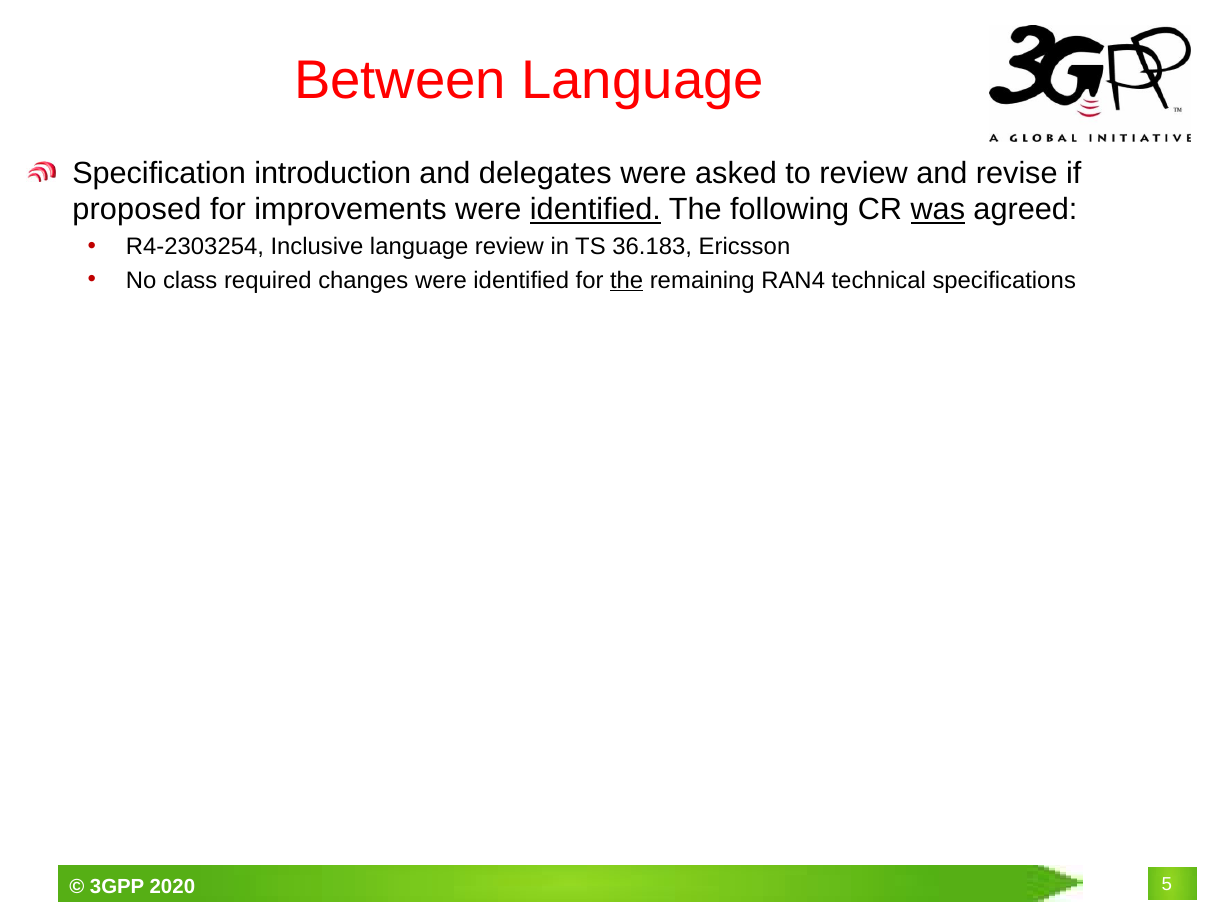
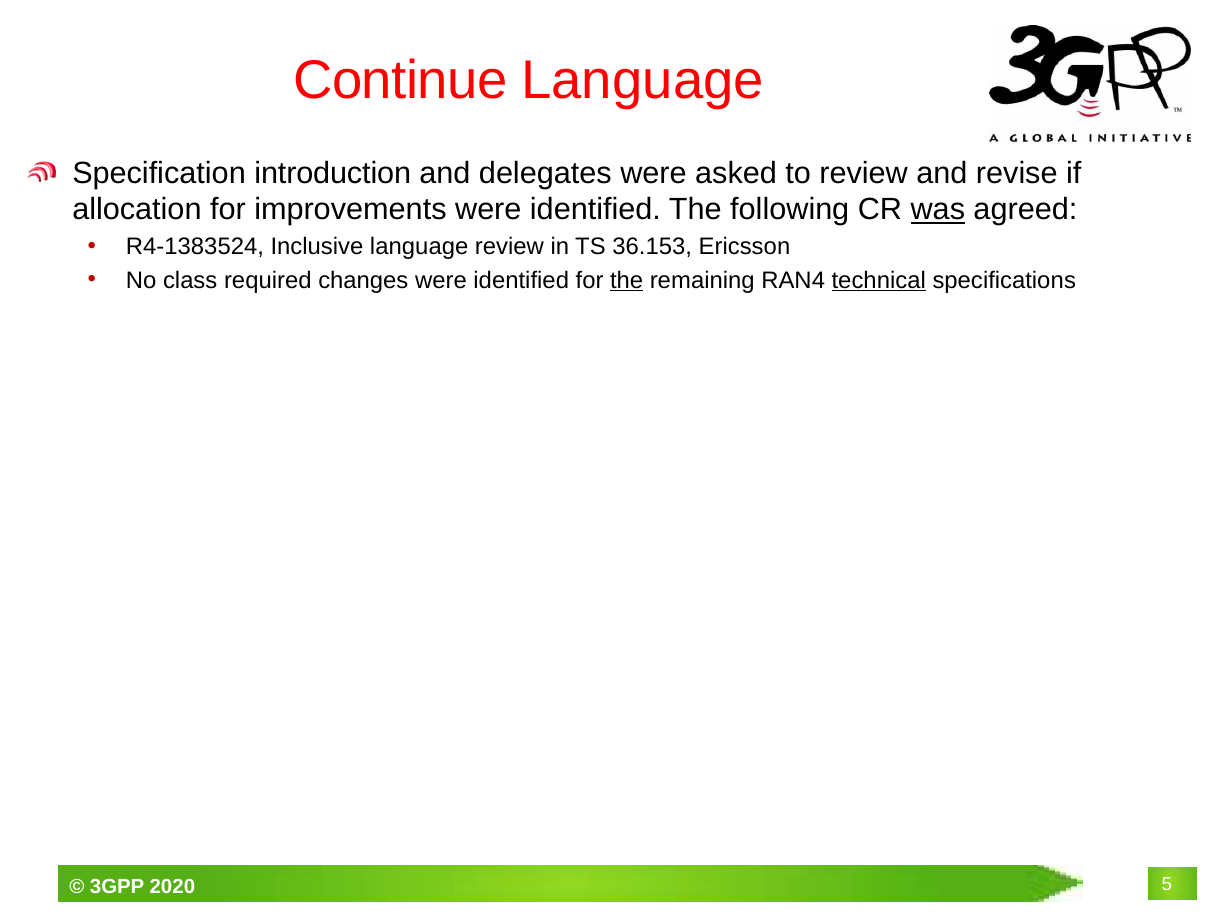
Between: Between -> Continue
proposed: proposed -> allocation
identified at (595, 210) underline: present -> none
R4-2303254: R4-2303254 -> R4-1383524
36.183: 36.183 -> 36.153
technical underline: none -> present
